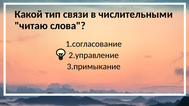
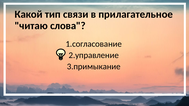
числительными: числительными -> прилагательное
